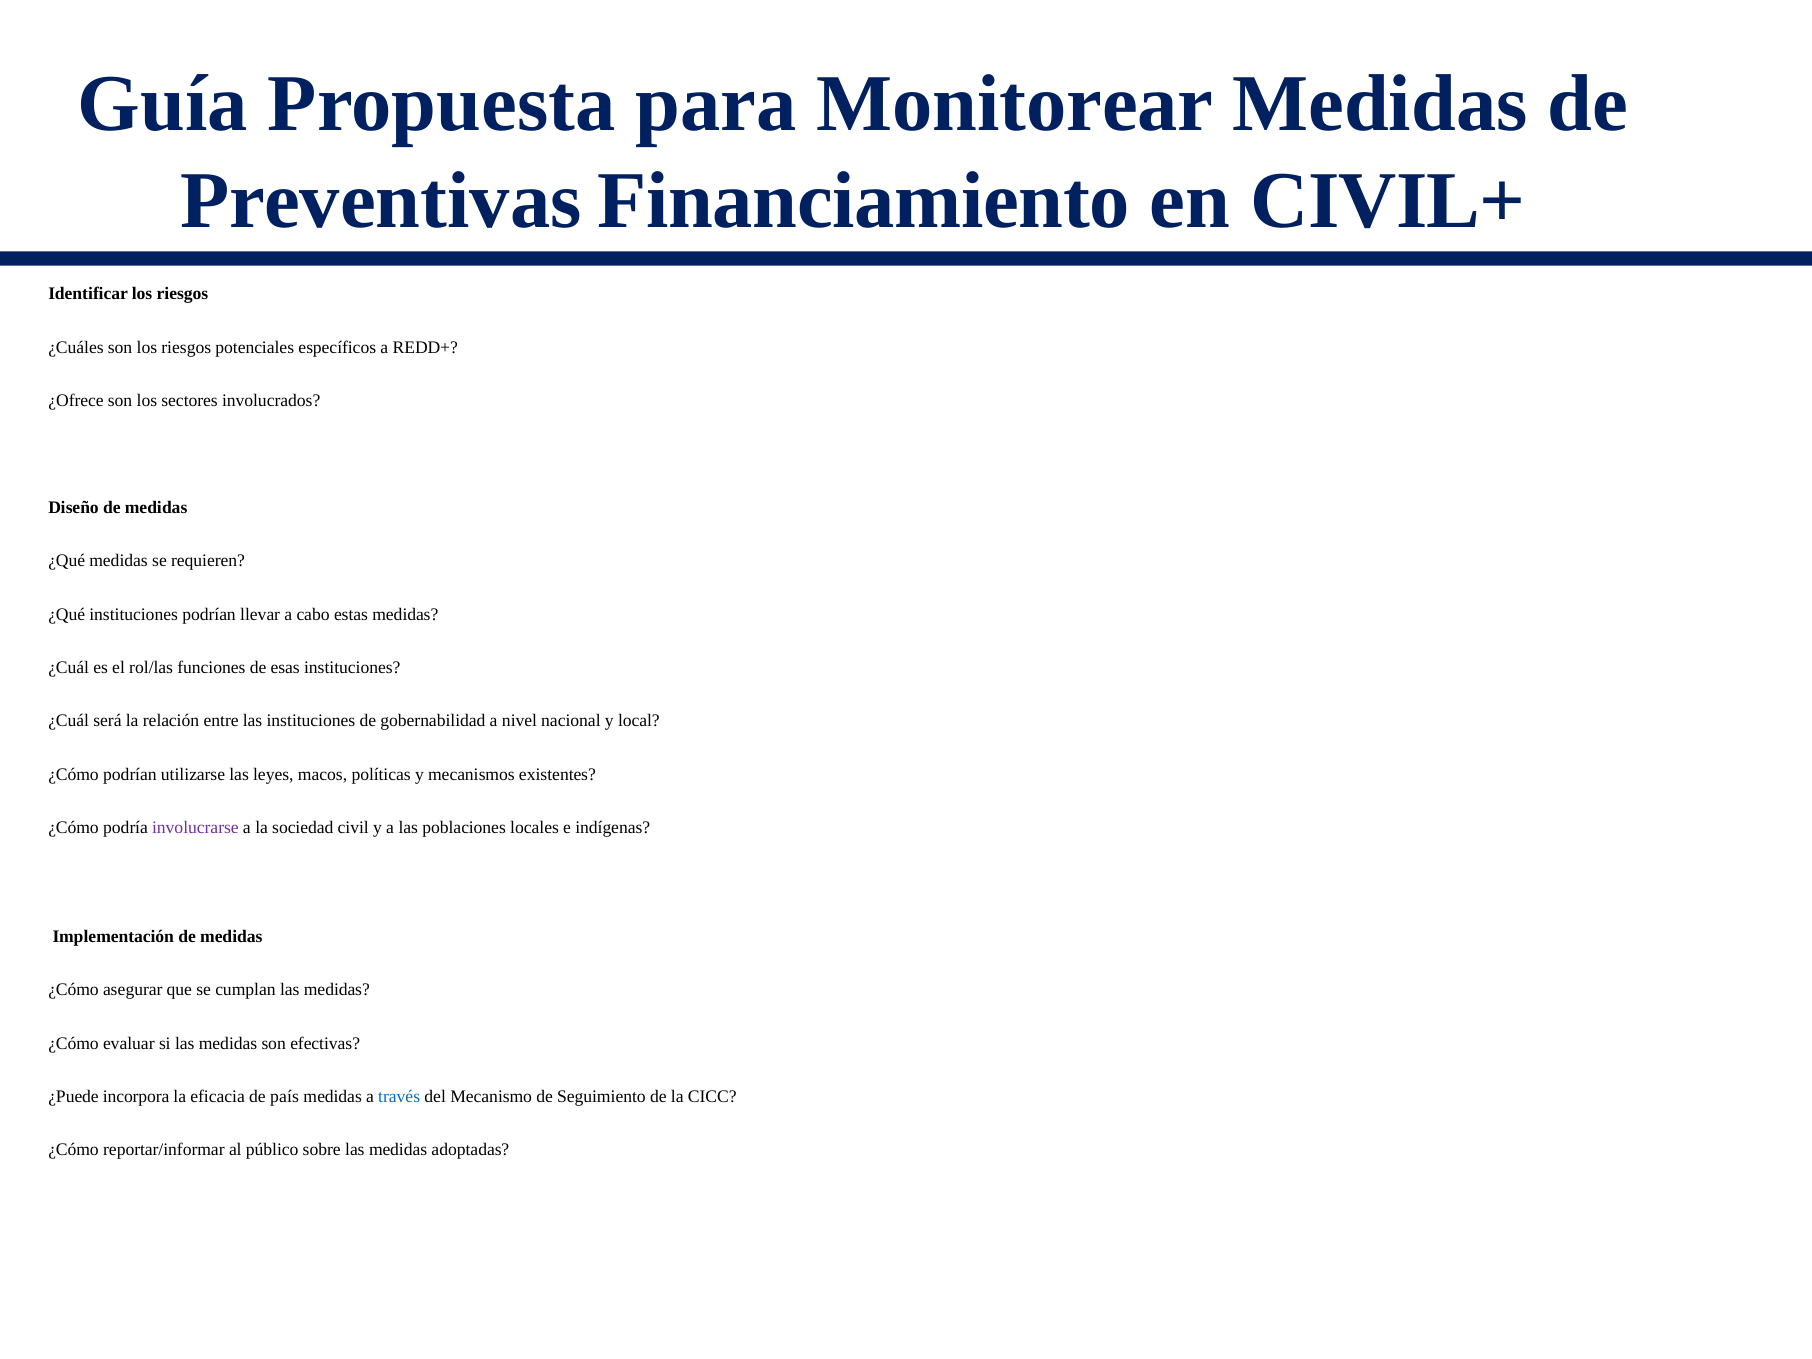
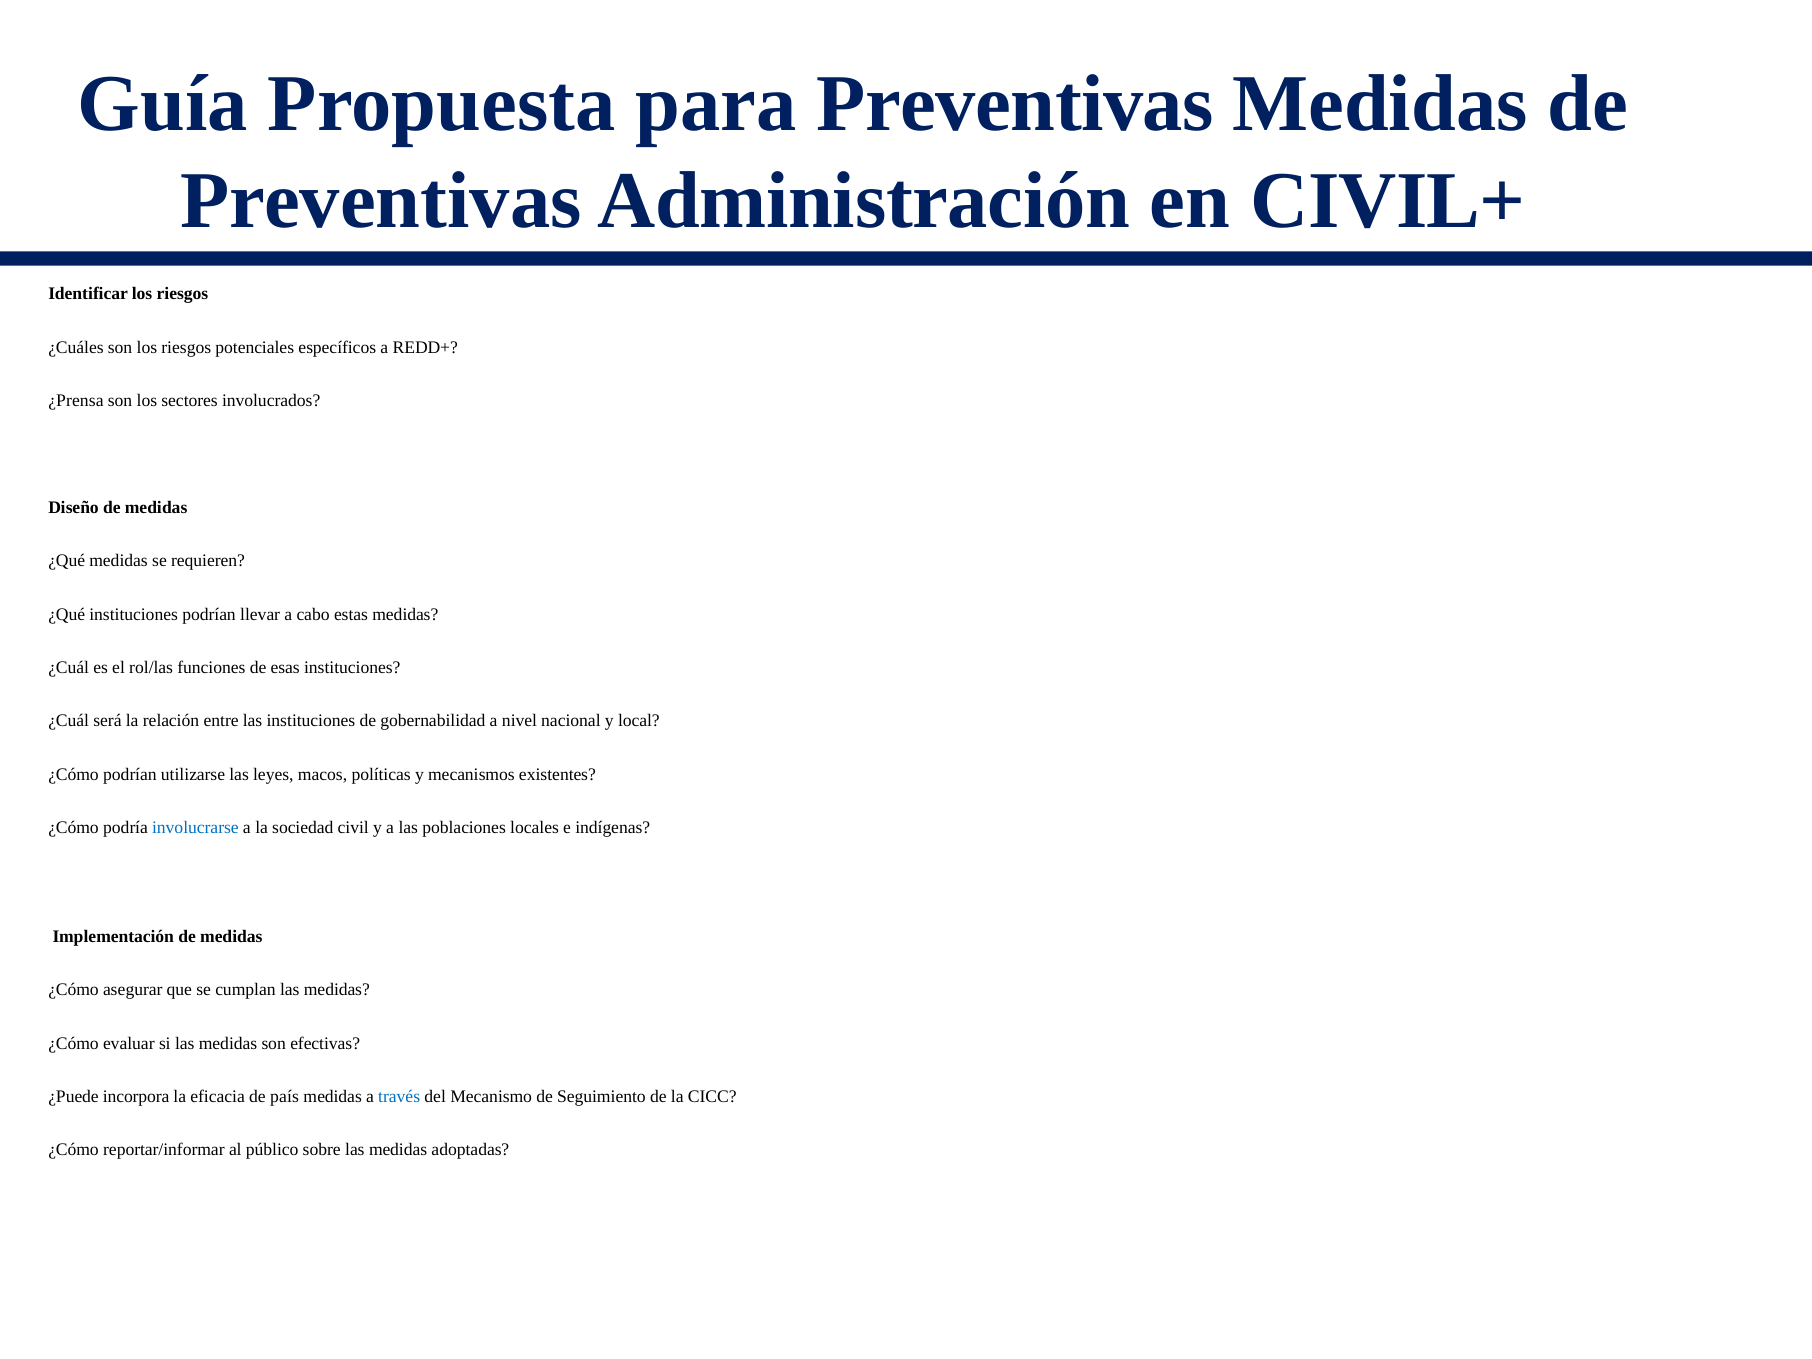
para Monitorear: Monitorear -> Preventivas
Financiamiento: Financiamiento -> Administración
¿Ofrece: ¿Ofrece -> ¿Prensa
involucrarse colour: purple -> blue
